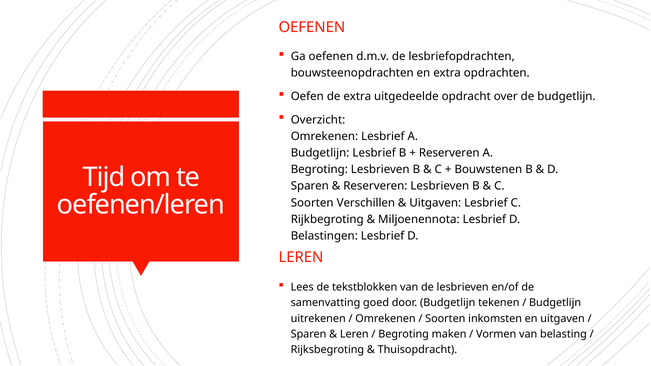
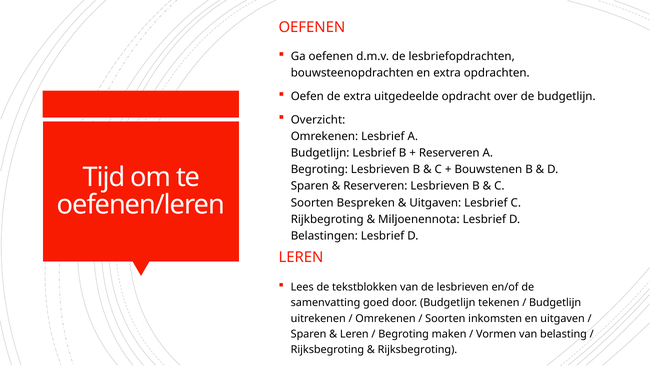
Verschillen: Verschillen -> Bespreken
Thuisopdracht at (417, 350): Thuisopdracht -> Rijksbegroting
